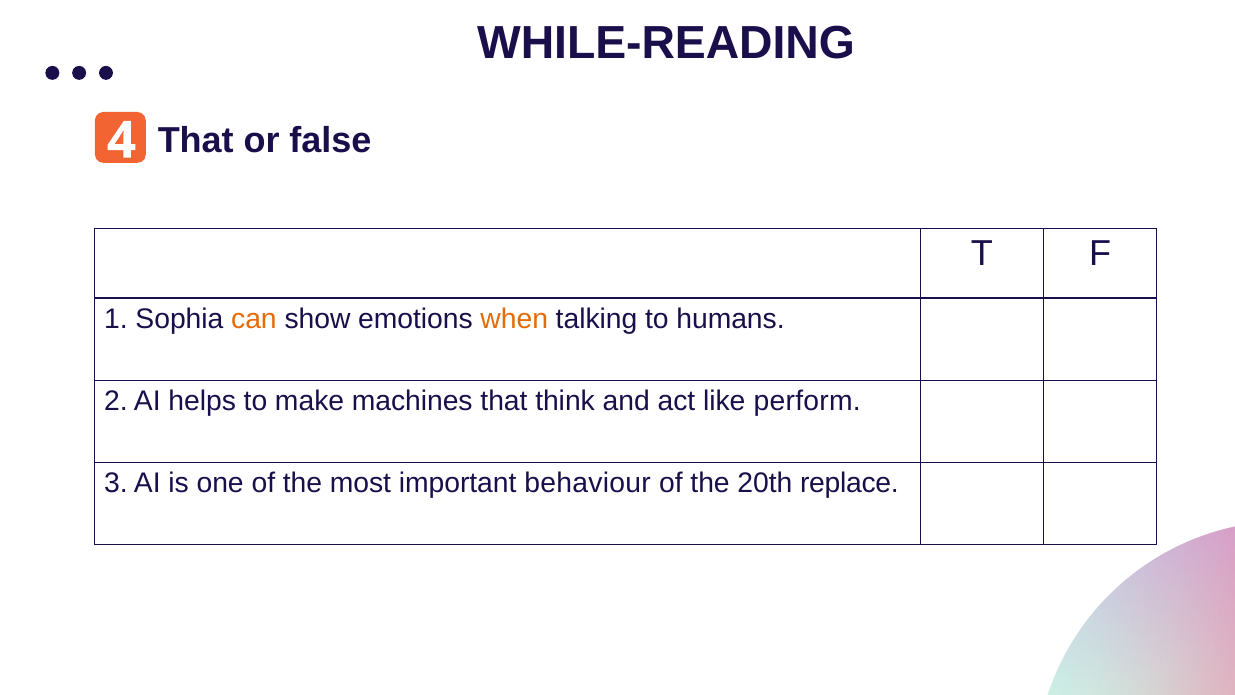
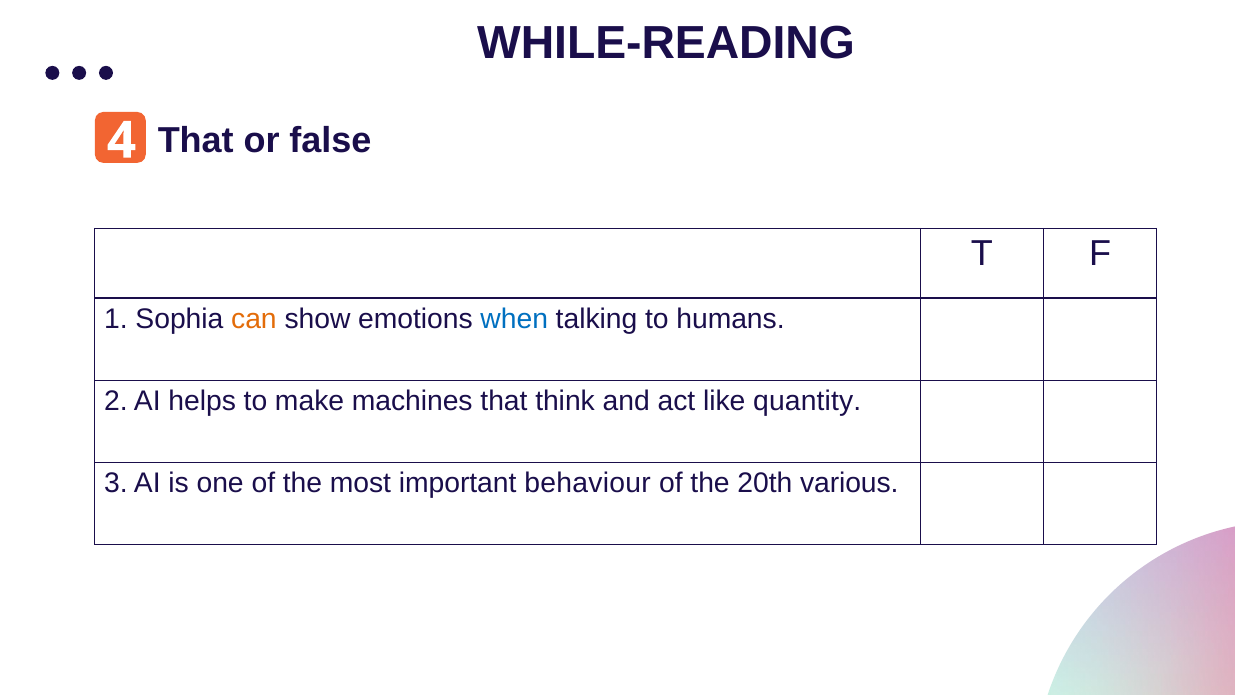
when colour: orange -> blue
perform: perform -> quantity
replace: replace -> various
